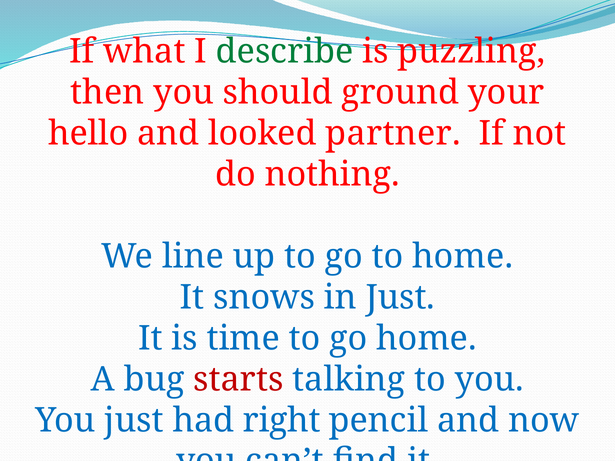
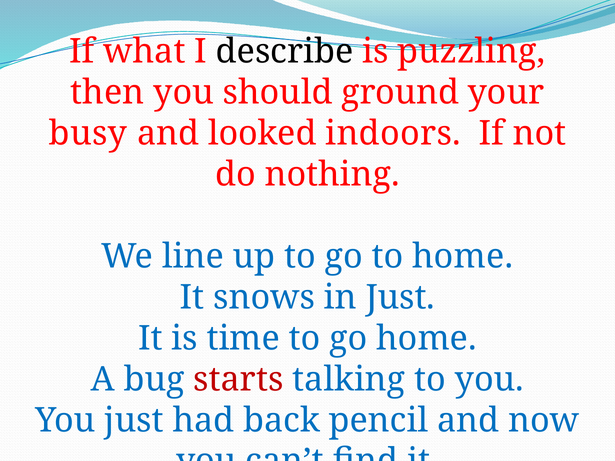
describe colour: green -> black
hello: hello -> busy
partner: partner -> indoors
right: right -> back
